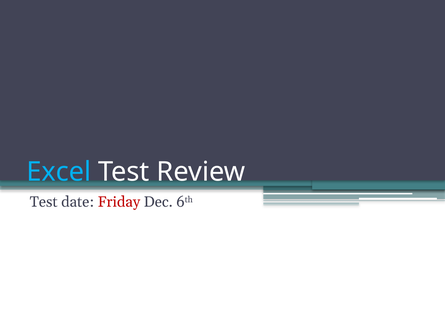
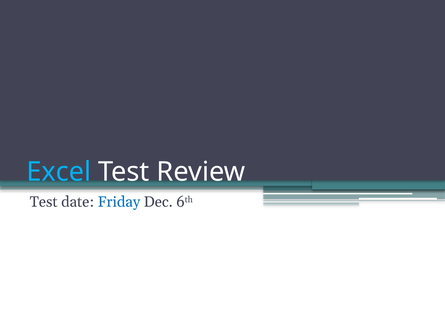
Friday colour: red -> blue
